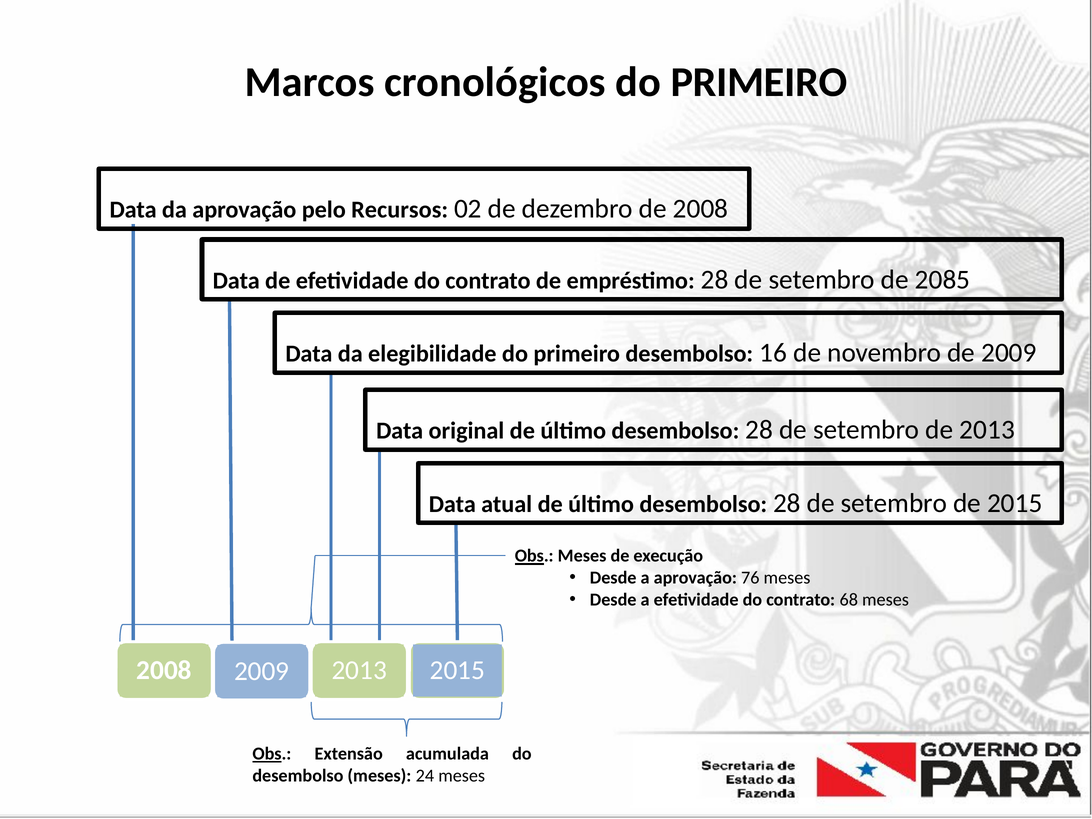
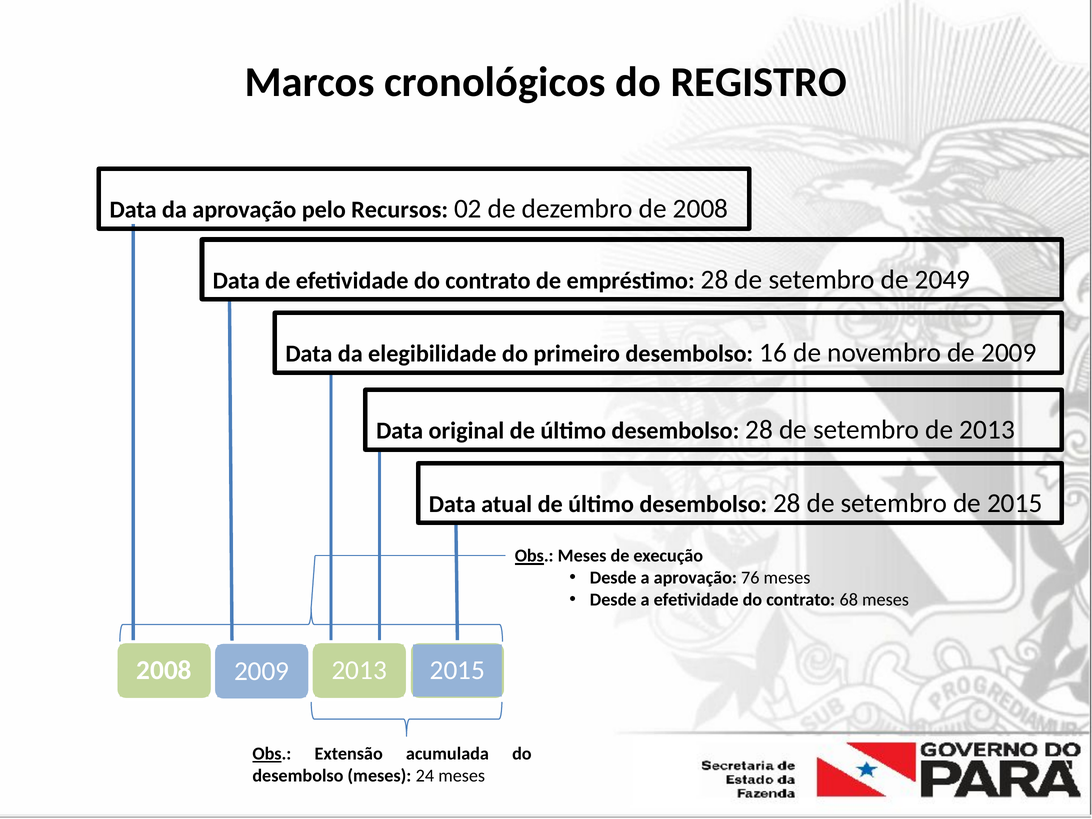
cronológicos do PRIMEIRO: PRIMEIRO -> REGISTRO
2085: 2085 -> 2049
